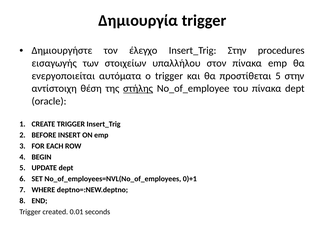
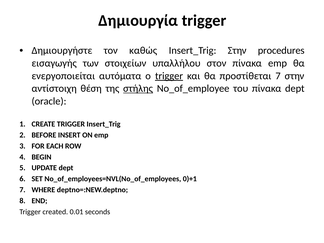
έλεγχο: έλεγχο -> καθώς
trigger at (169, 76) underline: none -> present
προστίθεται 5: 5 -> 7
